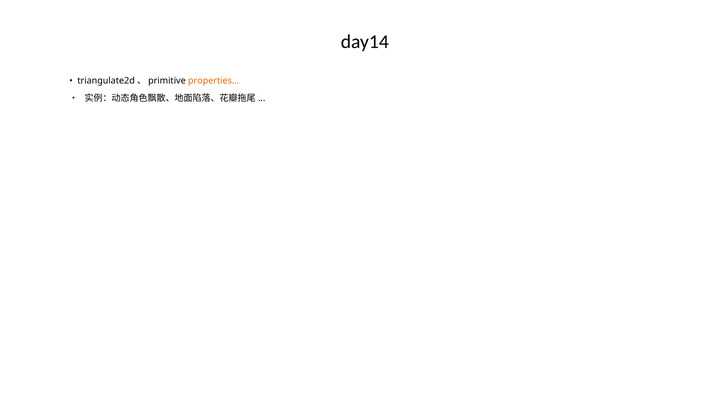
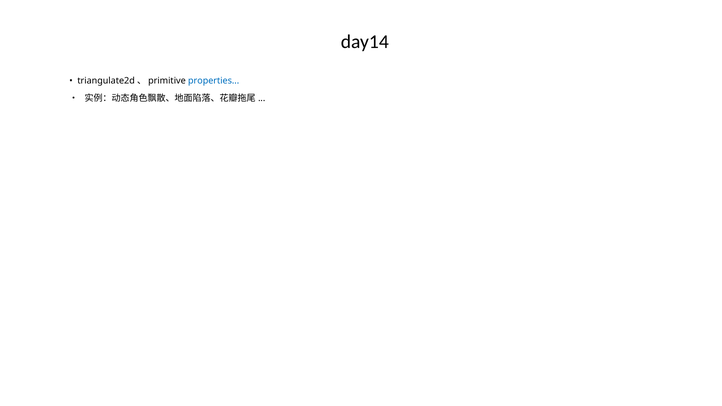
properties colour: orange -> blue
